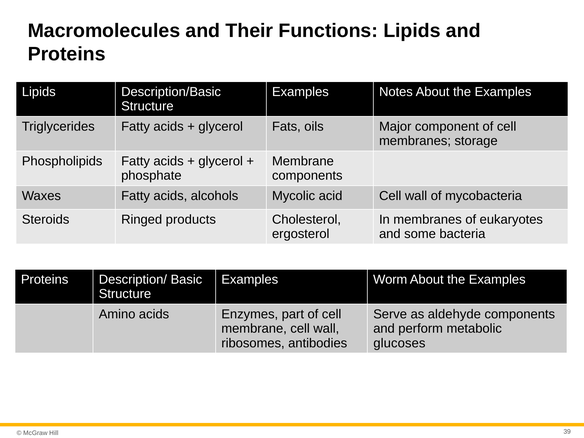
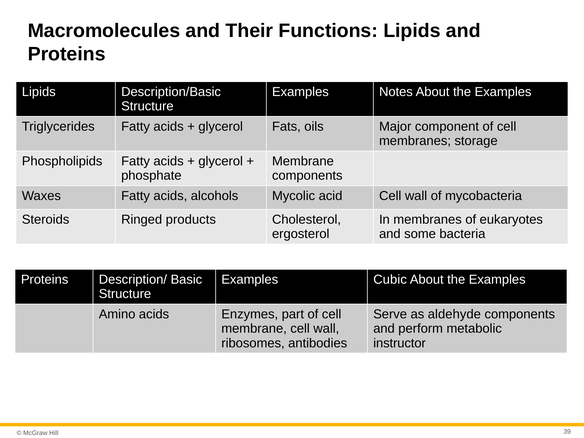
Worm: Worm -> Cubic
glucoses: glucoses -> instructor
